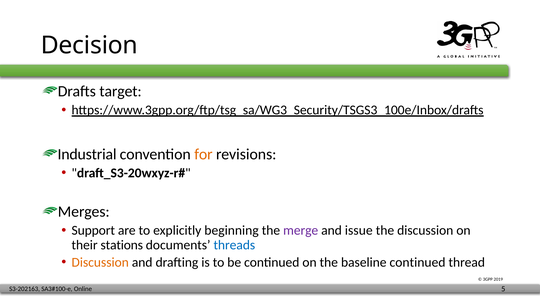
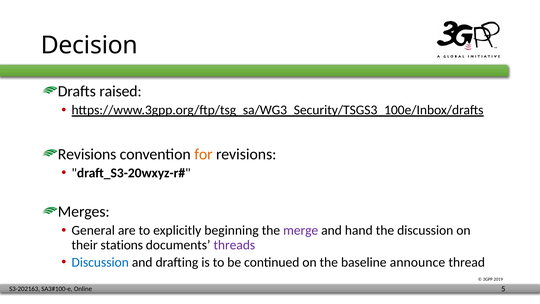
target: target -> raised
Industrial at (87, 154): Industrial -> Revisions
Support: Support -> General
issue: issue -> hand
threads colour: blue -> purple
Discussion at (100, 262) colour: orange -> blue
baseline continued: continued -> announce
